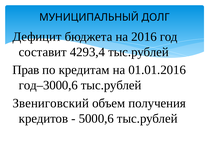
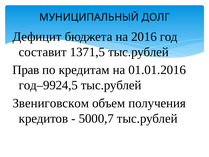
4293,4: 4293,4 -> 1371,5
год–3000,6: год–3000,6 -> год–9924,5
Звениговский: Звениговский -> Звениговском
5000,6: 5000,6 -> 5000,7
